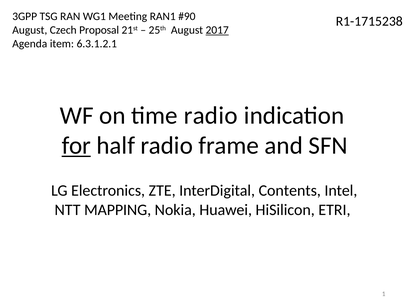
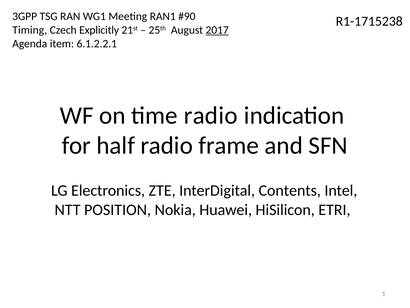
August at (30, 30): August -> Timing
Proposal: Proposal -> Explicitly
6.3.1.2.1: 6.3.1.2.1 -> 6.1.2.2.1
for underline: present -> none
MAPPING: MAPPING -> POSITION
